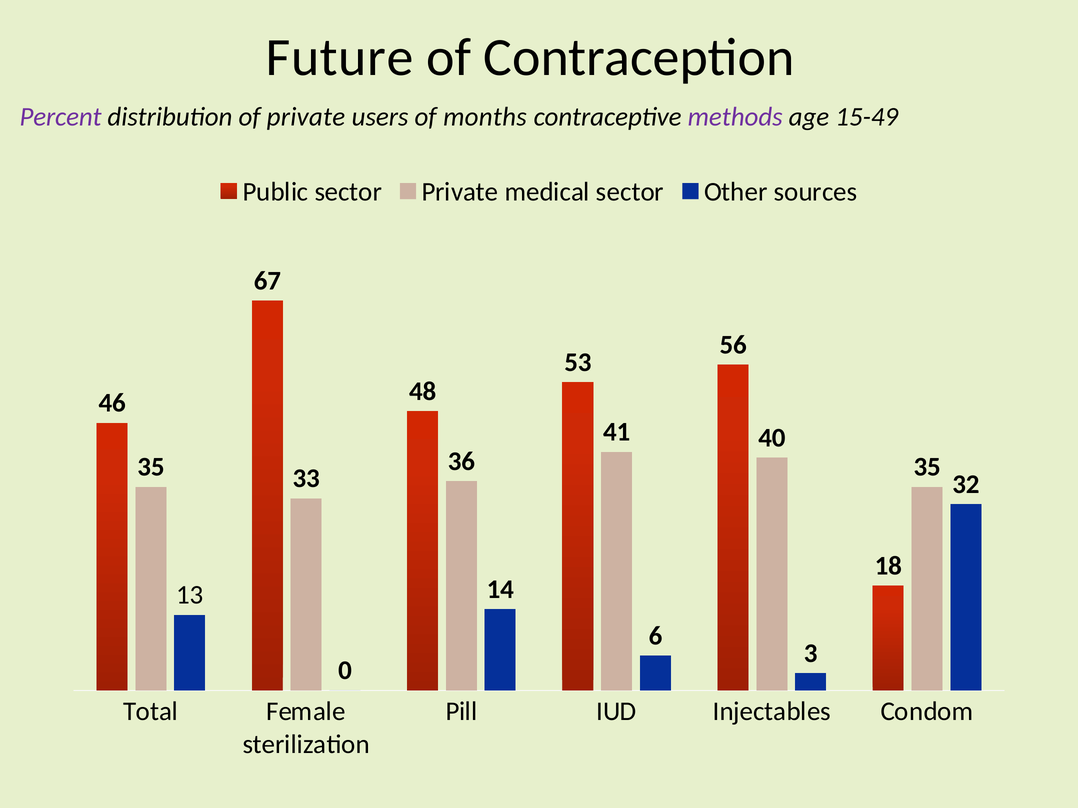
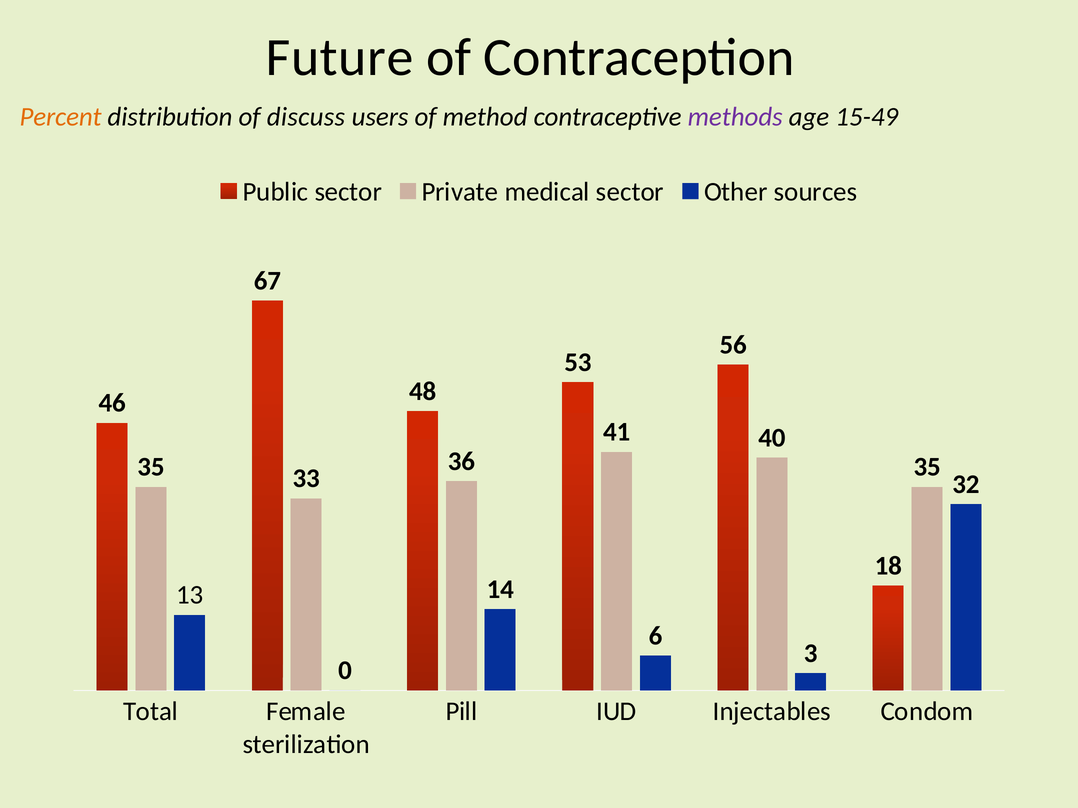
Percent colour: purple -> orange
of private: private -> discuss
months: months -> method
